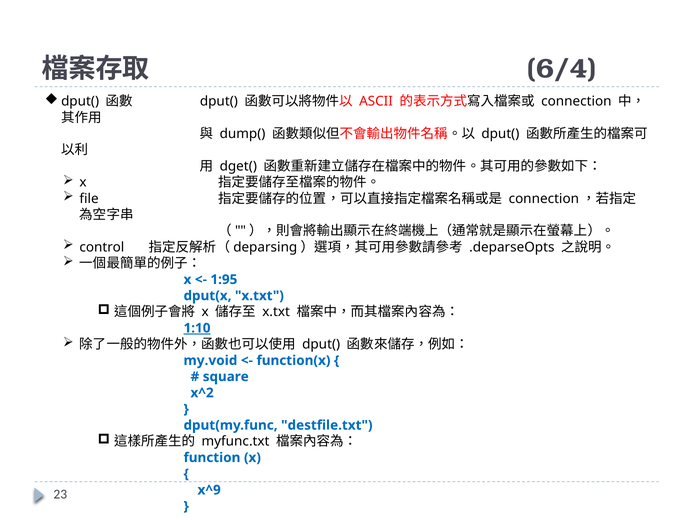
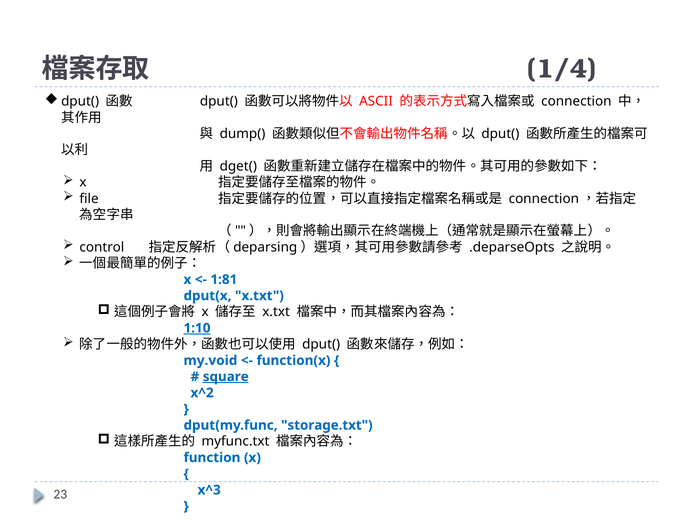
6/4: 6/4 -> 1/4
1:95: 1:95 -> 1:81
square underline: none -> present
destfile.txt: destfile.txt -> storage.txt
x^9: x^9 -> x^3
